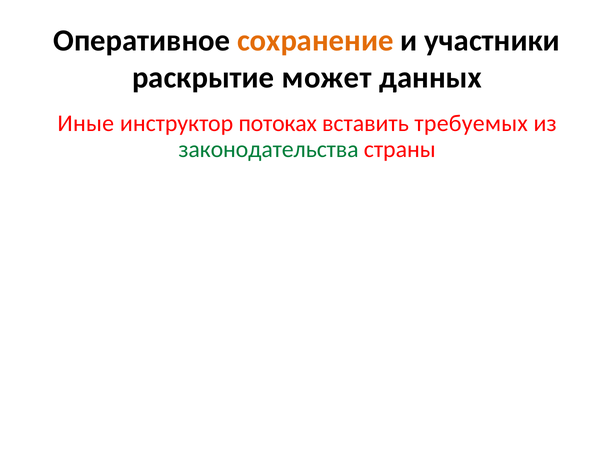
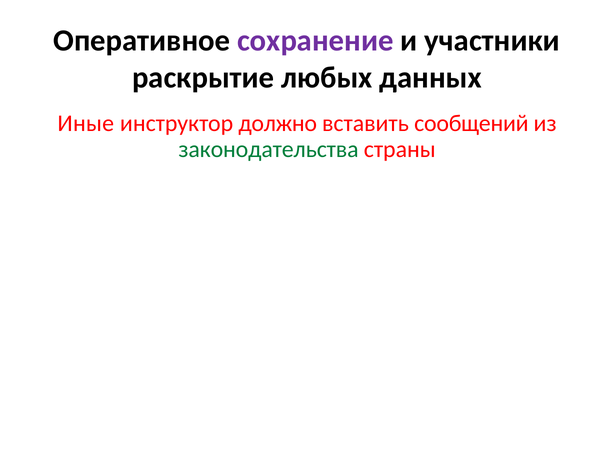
сохранение colour: orange -> purple
может: может -> любых
потоках: потоках -> должно
требуемых: требуемых -> сообщений
